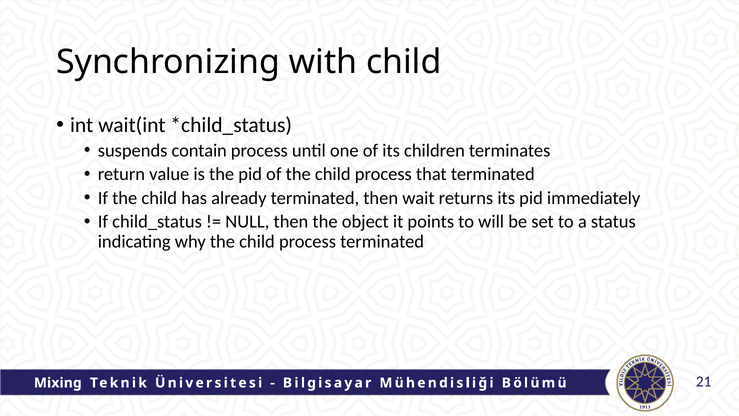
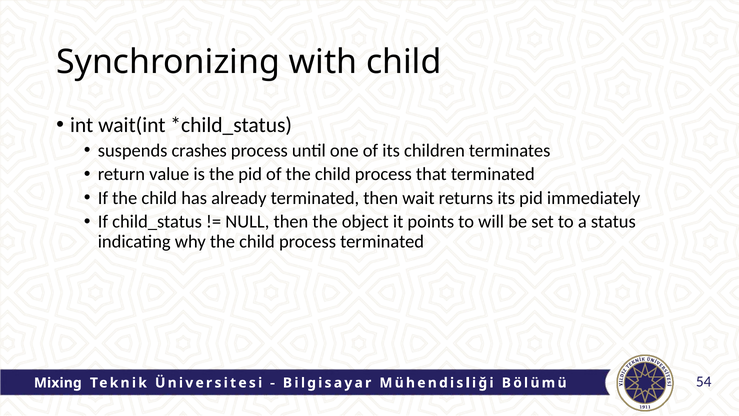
contain: contain -> crashes
21: 21 -> 54
